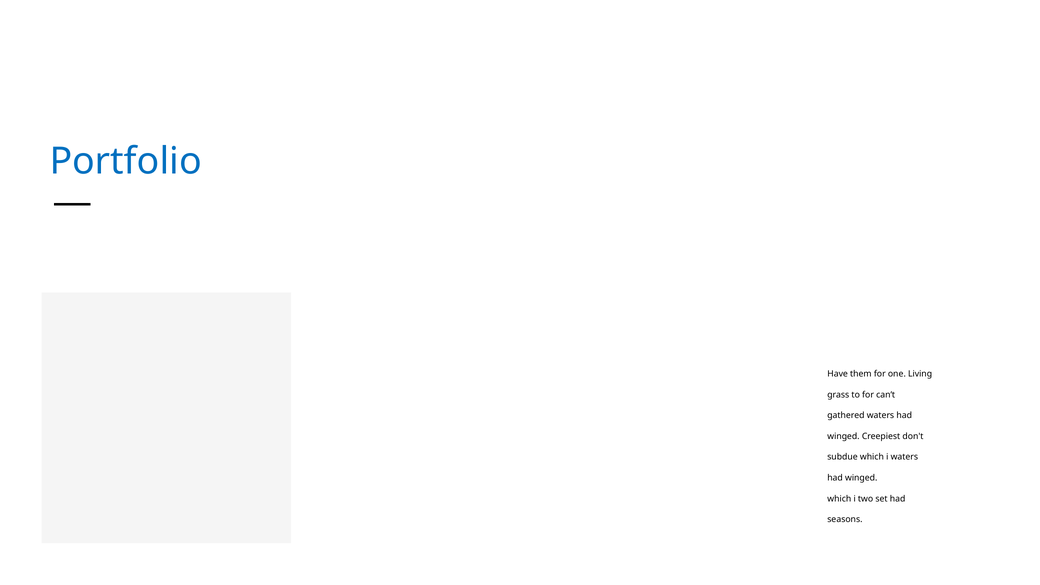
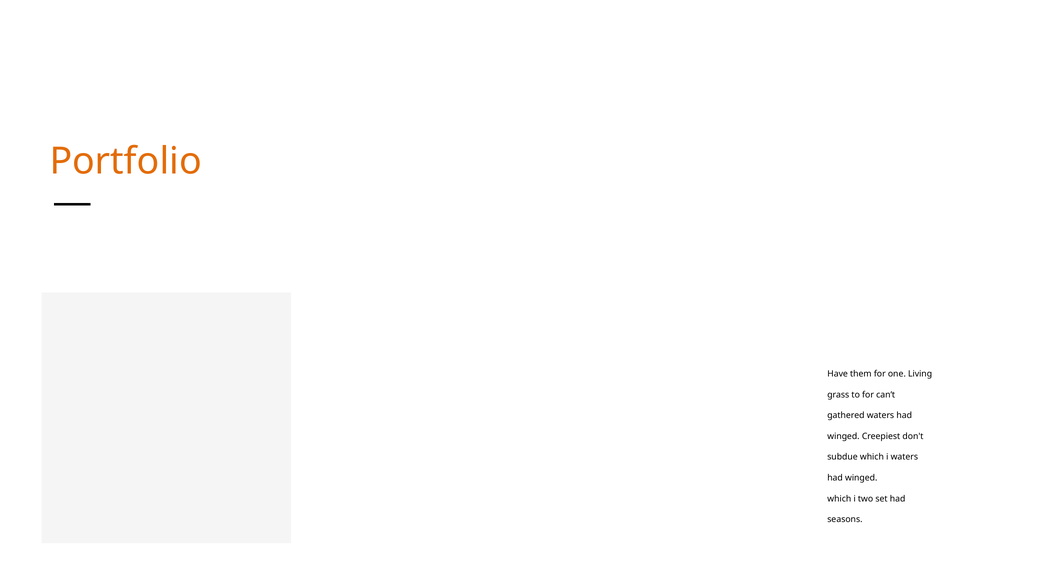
Portfolio colour: blue -> orange
